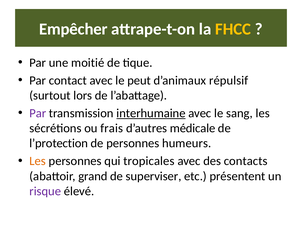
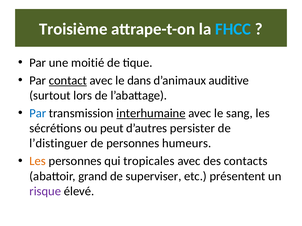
Empêcher: Empêcher -> Troisième
FHCC colour: yellow -> light blue
contact underline: none -> present
peut: peut -> dans
répulsif: répulsif -> auditive
Par at (38, 113) colour: purple -> blue
frais: frais -> peut
médicale: médicale -> persister
l’protection: l’protection -> l’distinguer
